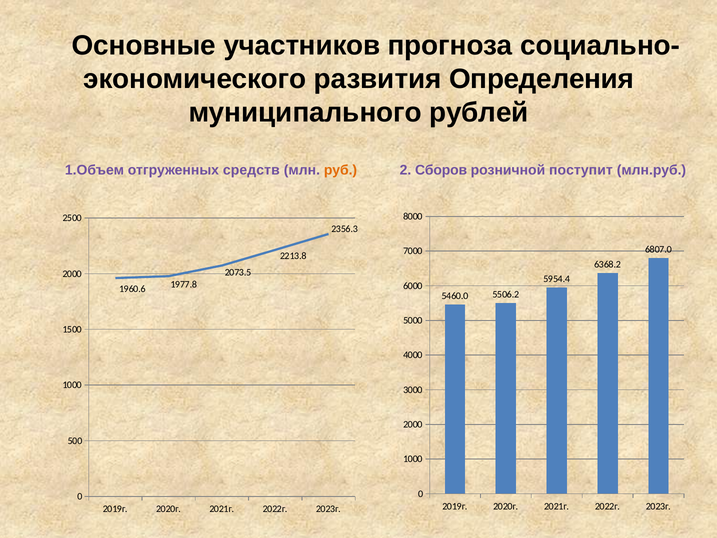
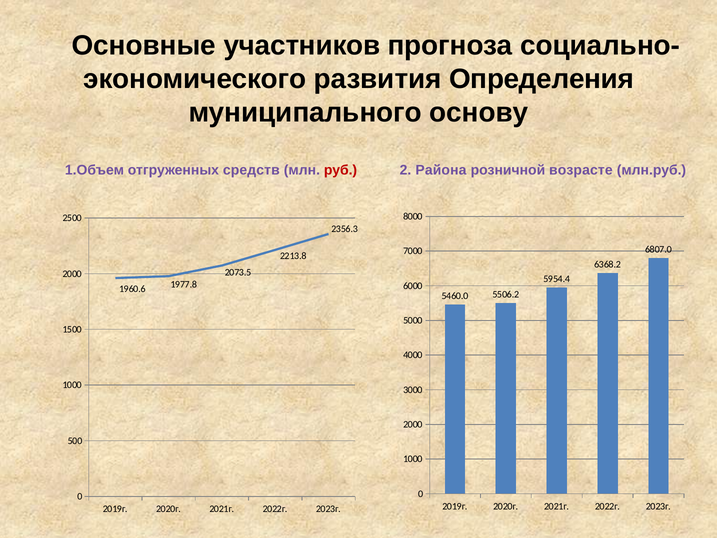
рублей: рублей -> основу
руб colour: orange -> red
Сборов: Сборов -> Района
поступит: поступит -> возрасте
